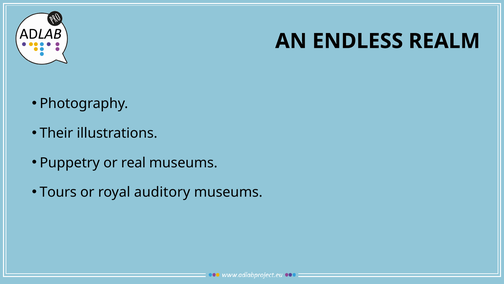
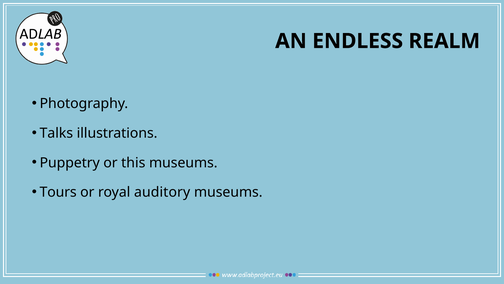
Their: Their -> Talks
real: real -> this
